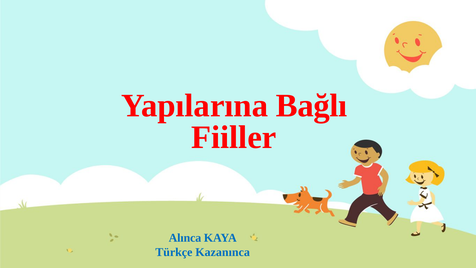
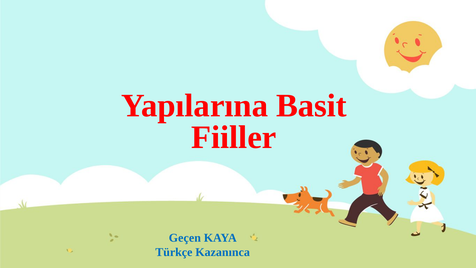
Bağlı: Bağlı -> Basit
Alınca: Alınca -> Geçen
